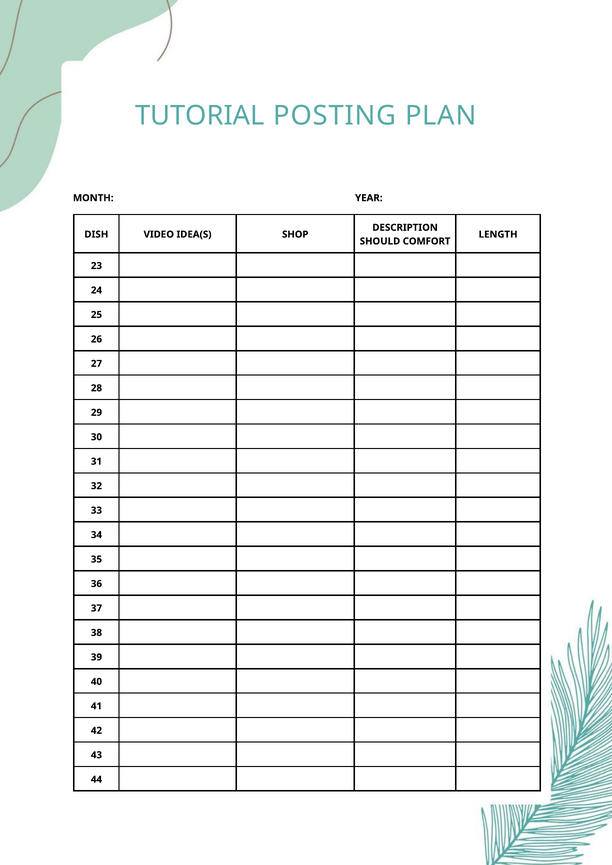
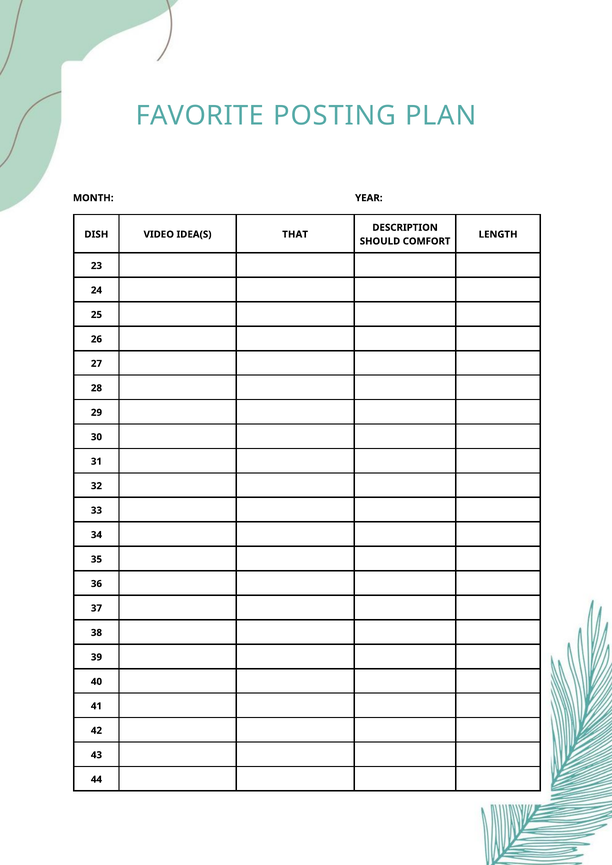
TUTORIAL: TUTORIAL -> FAVORITE
SHOP: SHOP -> THAT
